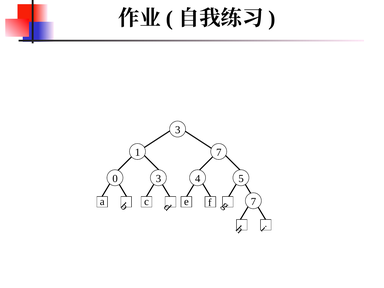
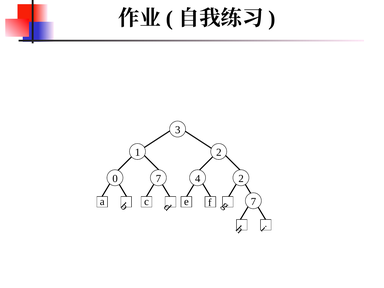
1 7: 7 -> 2
0 3: 3 -> 7
4 5: 5 -> 2
